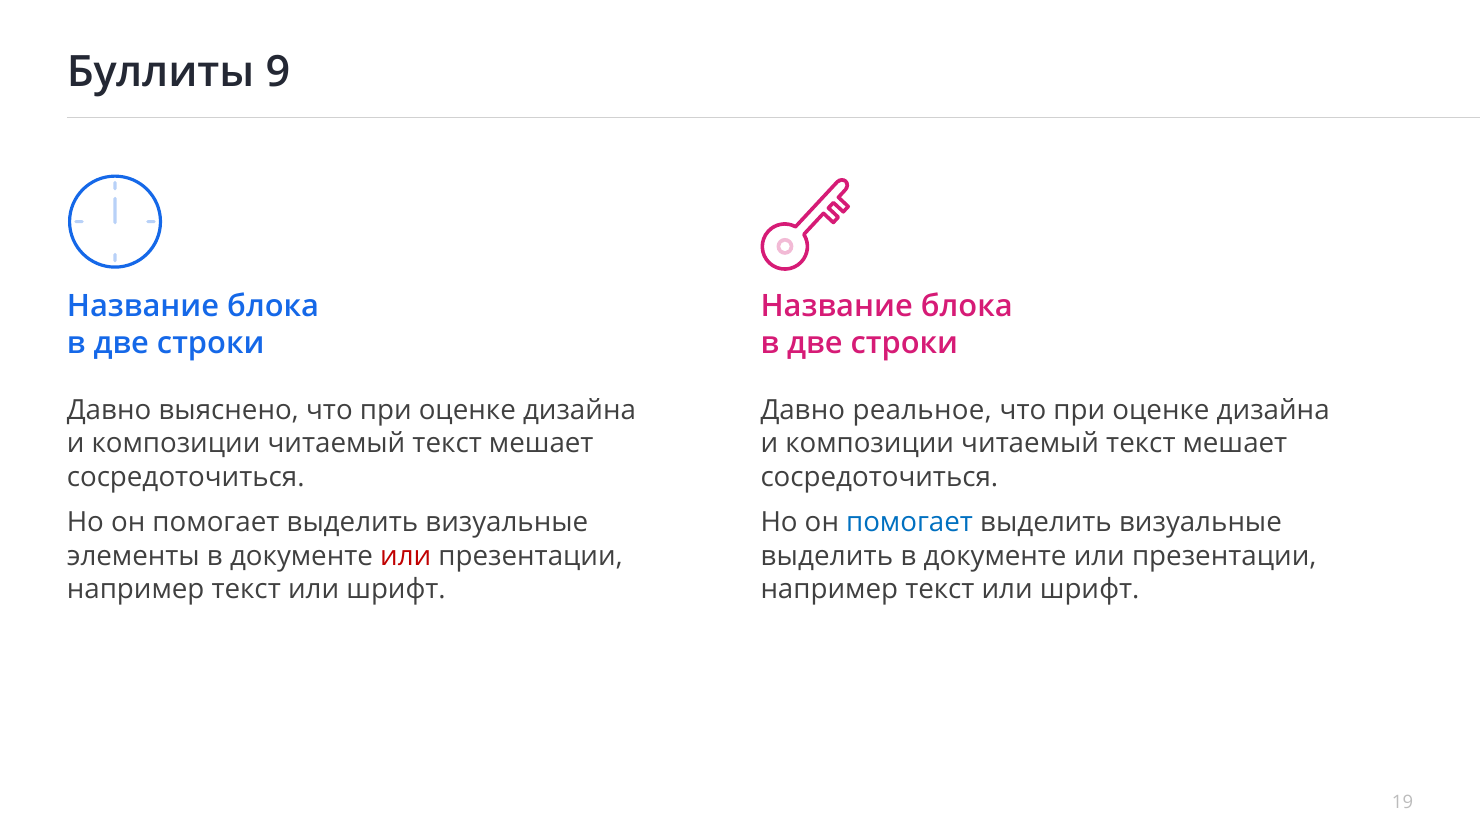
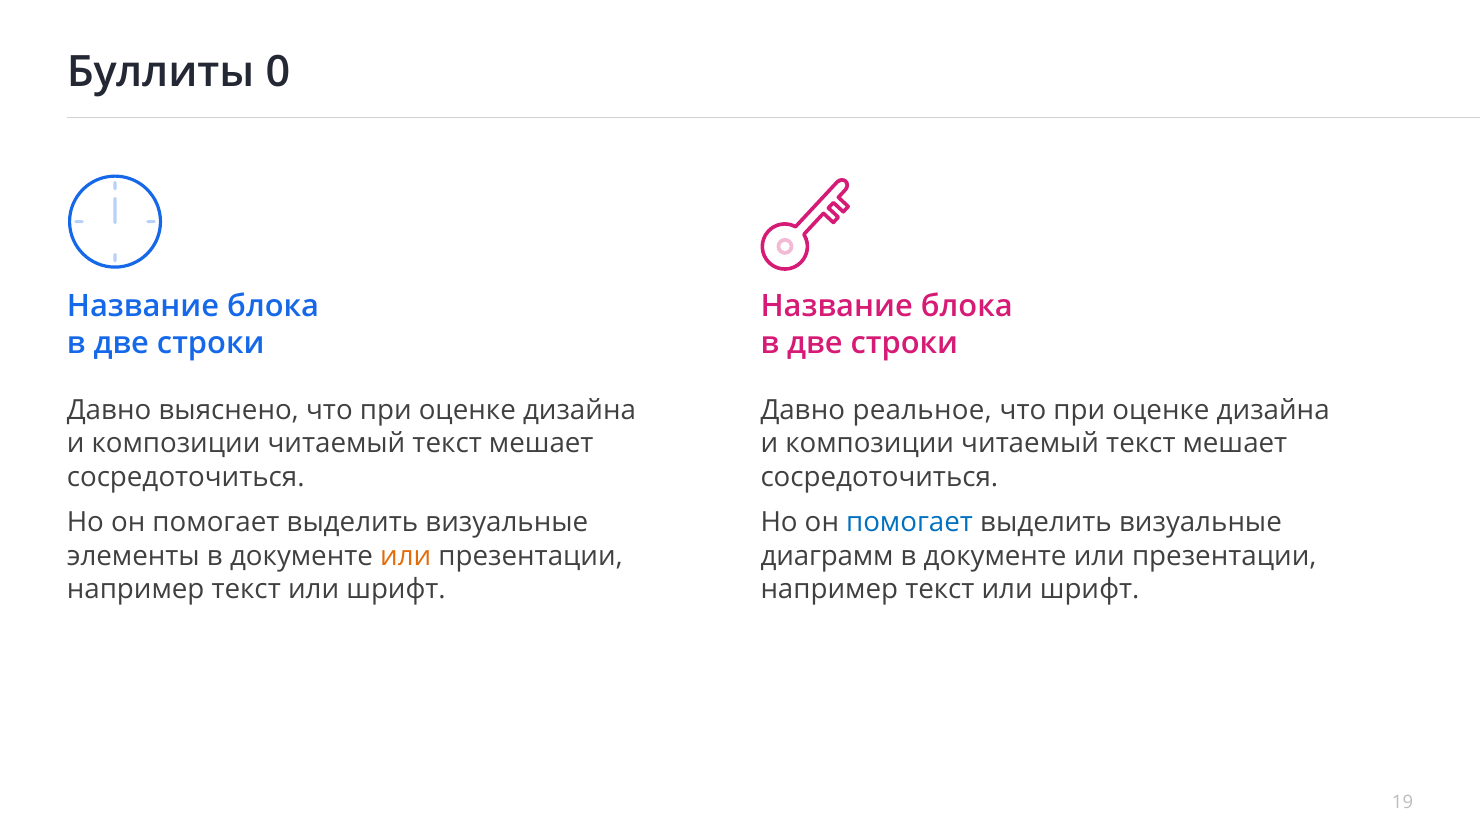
9: 9 -> 0
или at (406, 556) colour: red -> orange
выделить at (827, 556): выделить -> диаграмм
